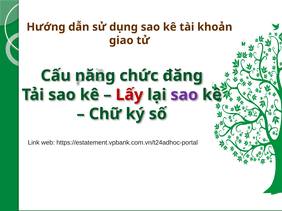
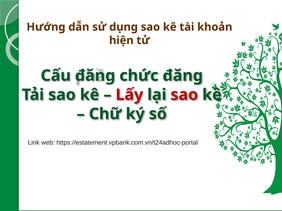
giao: giao -> hiện
năng at (95, 76): năng -> đăng
sao at (184, 95) colour: purple -> red
